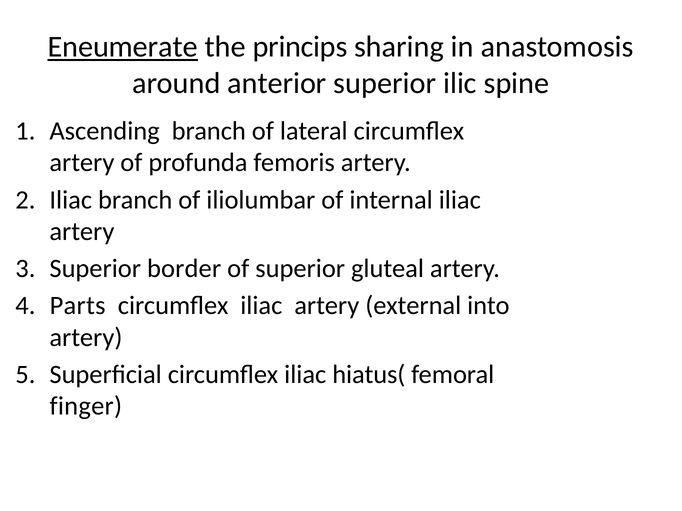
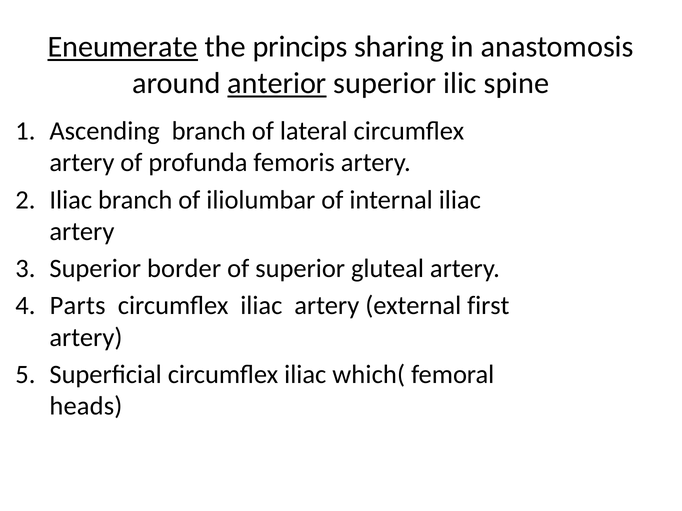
anterior underline: none -> present
into: into -> first
hiatus(: hiatus( -> which(
finger: finger -> heads
